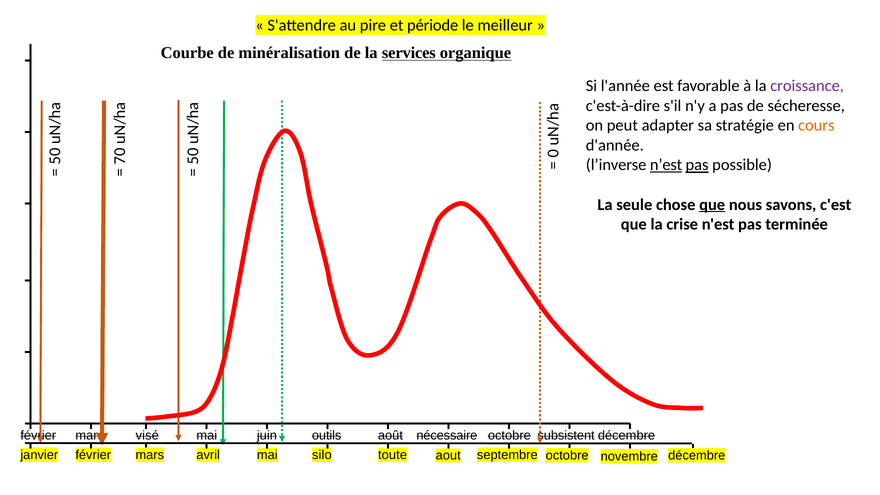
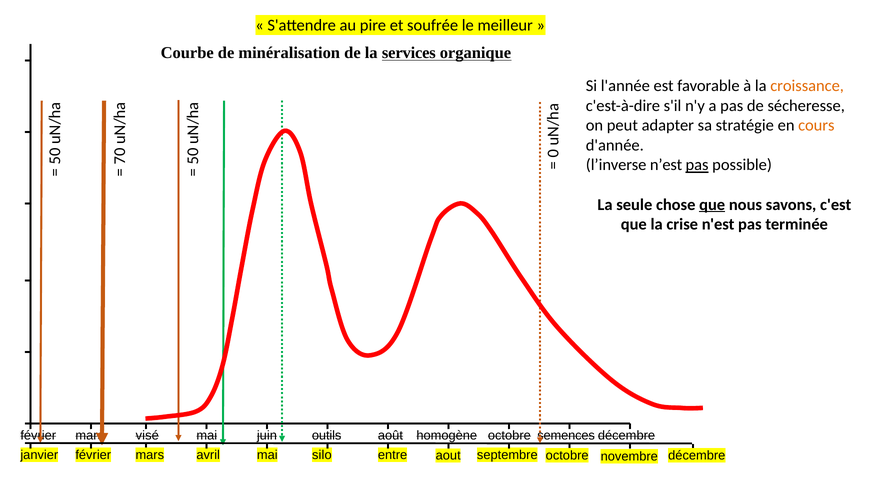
période: période -> soufrée
croissance colour: purple -> orange
n’est underline: present -> none
nécessaire: nécessaire -> homogène
subsistent: subsistent -> semences
toute: toute -> entre
